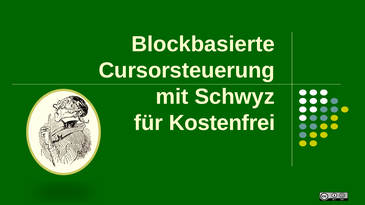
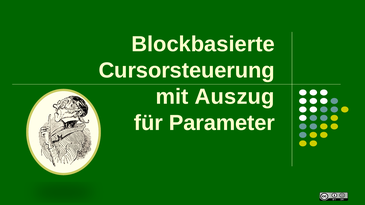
Schwyz: Schwyz -> Auszug
Kostenfrei: Kostenfrei -> Parameter
